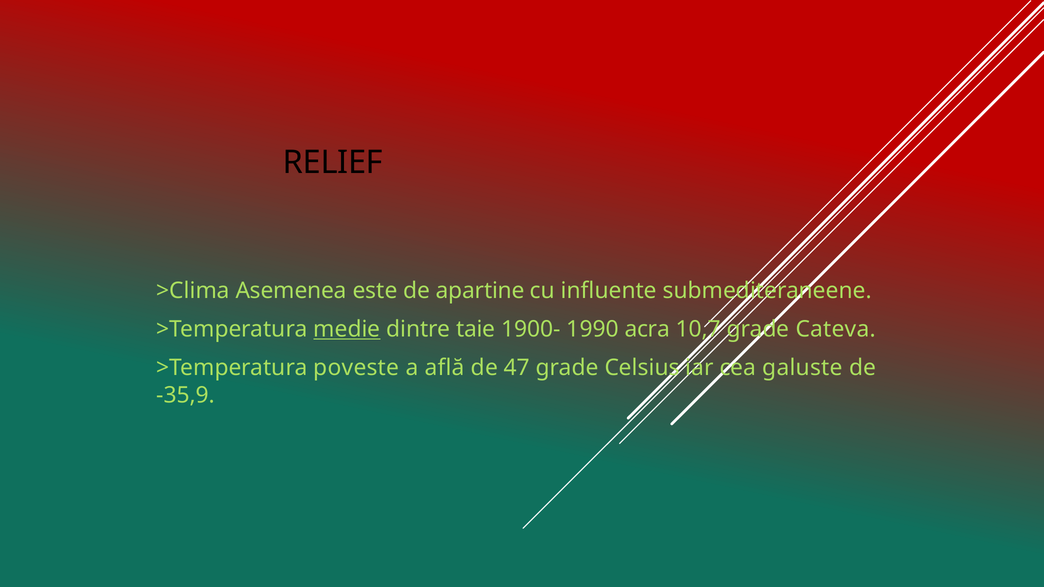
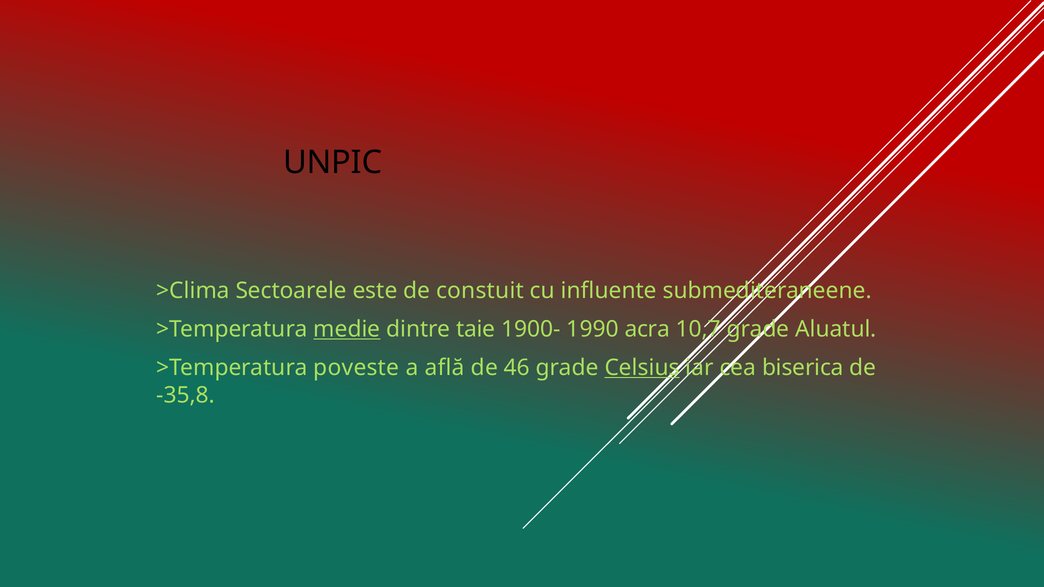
RELIEF: RELIEF -> UNPIC
Asemenea: Asemenea -> Sectoarele
apartine: apartine -> constuit
Cateva: Cateva -> Aluatul
47: 47 -> 46
Celsius underline: none -> present
galuste: galuste -> biserica
-35,9: -35,9 -> -35,8
